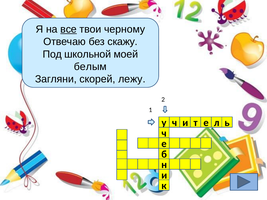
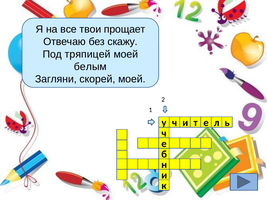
все underline: present -> none
черному: черному -> прощает
школьной: школьной -> тряпицей
скорей лежу: лежу -> моей
